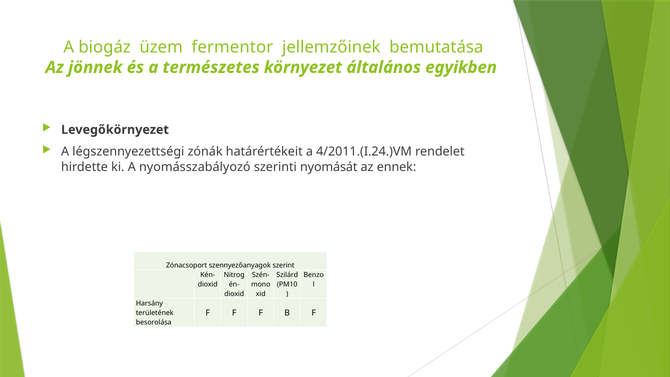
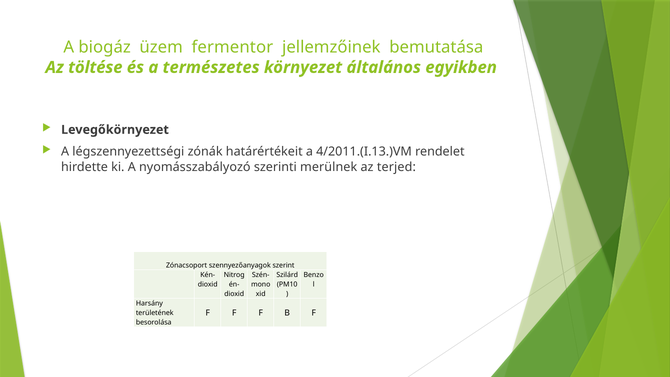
jönnek: jönnek -> töltése
4/2011.(I.24.)VM: 4/2011.(I.24.)VM -> 4/2011.(I.13.)VM
nyomását: nyomását -> merülnek
ennek: ennek -> terjed
